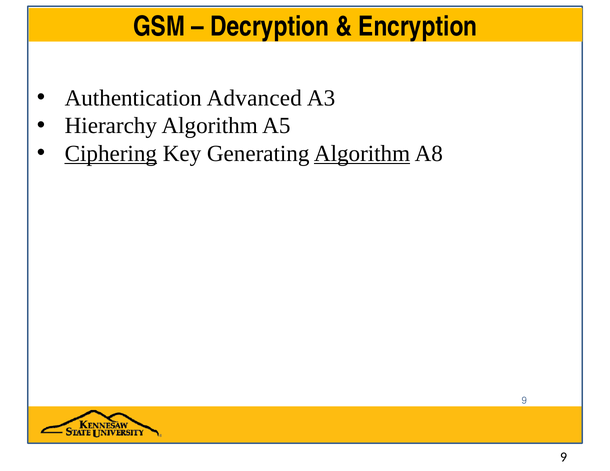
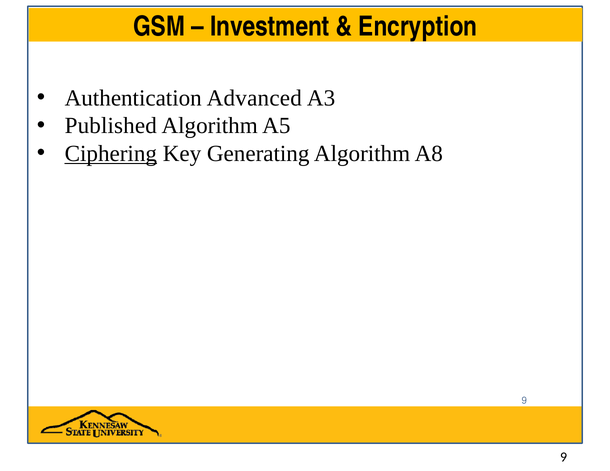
Decryption: Decryption -> Investment
Hierarchy: Hierarchy -> Published
Algorithm at (362, 154) underline: present -> none
